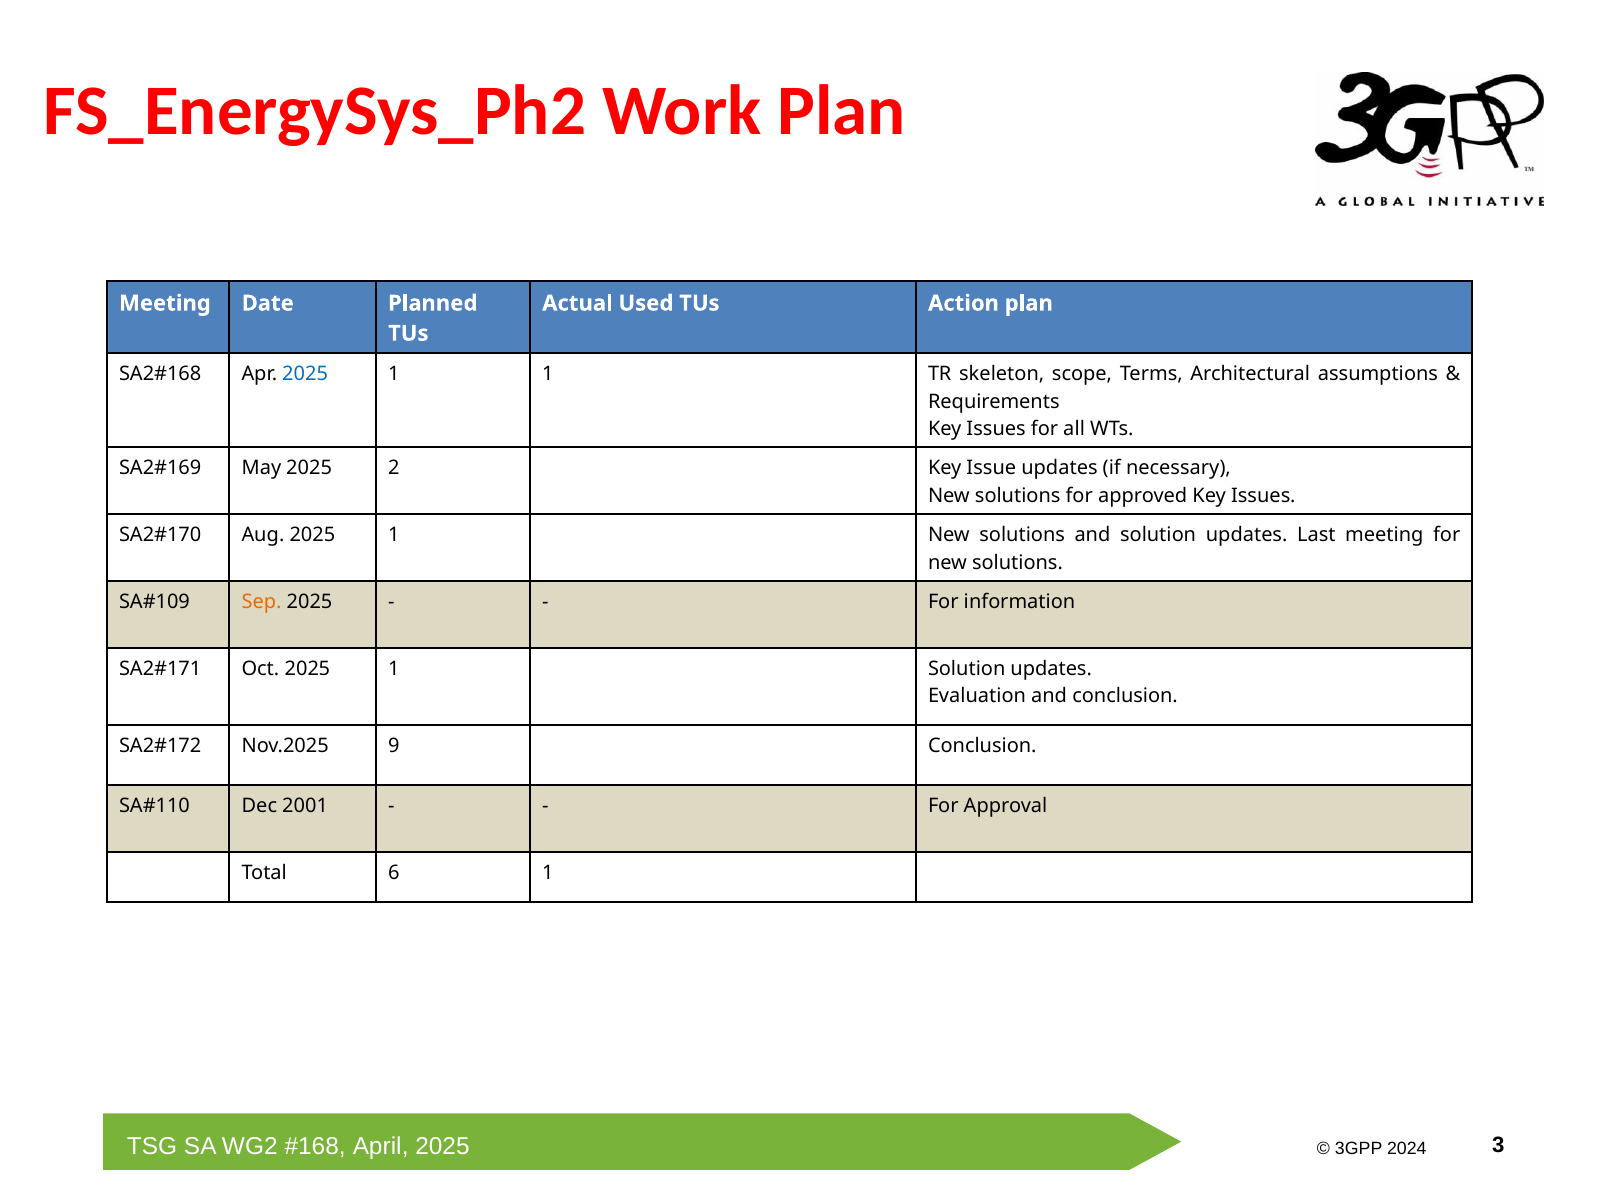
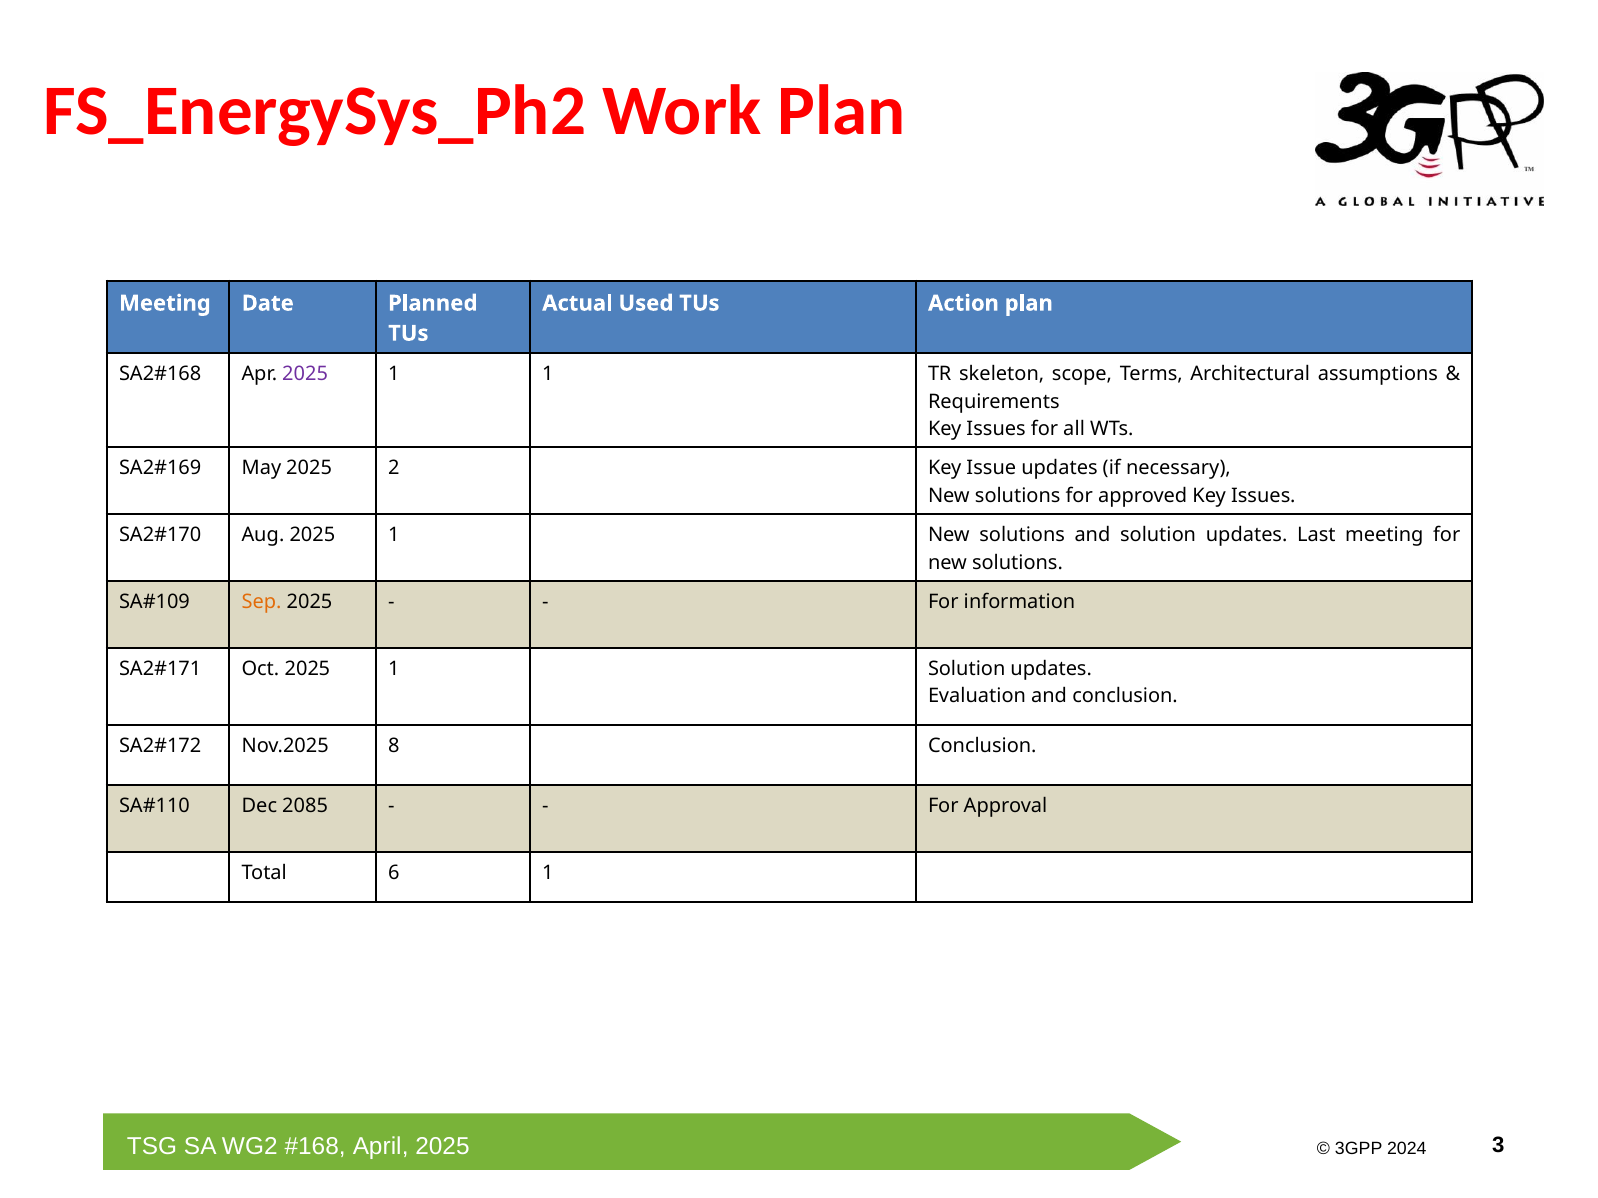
2025 at (305, 375) colour: blue -> purple
9: 9 -> 8
2001: 2001 -> 2085
